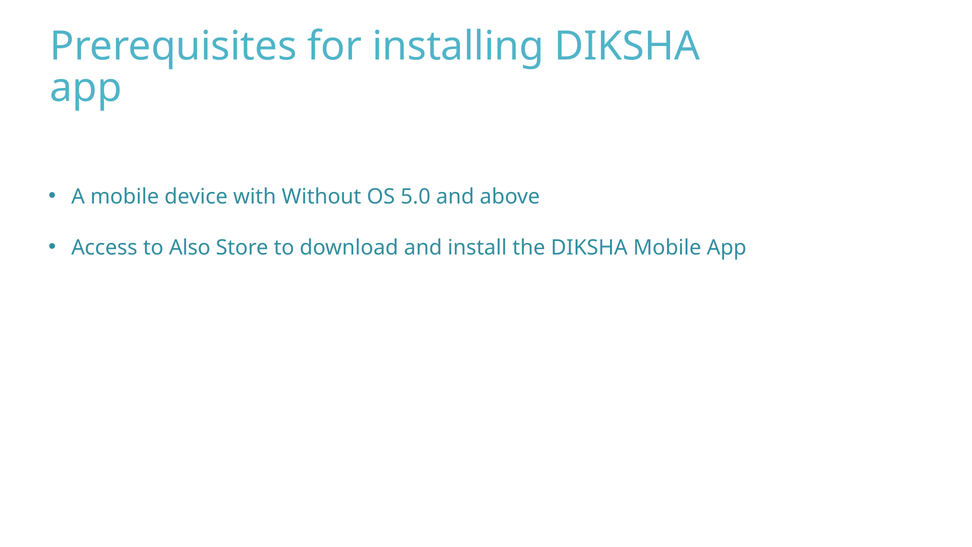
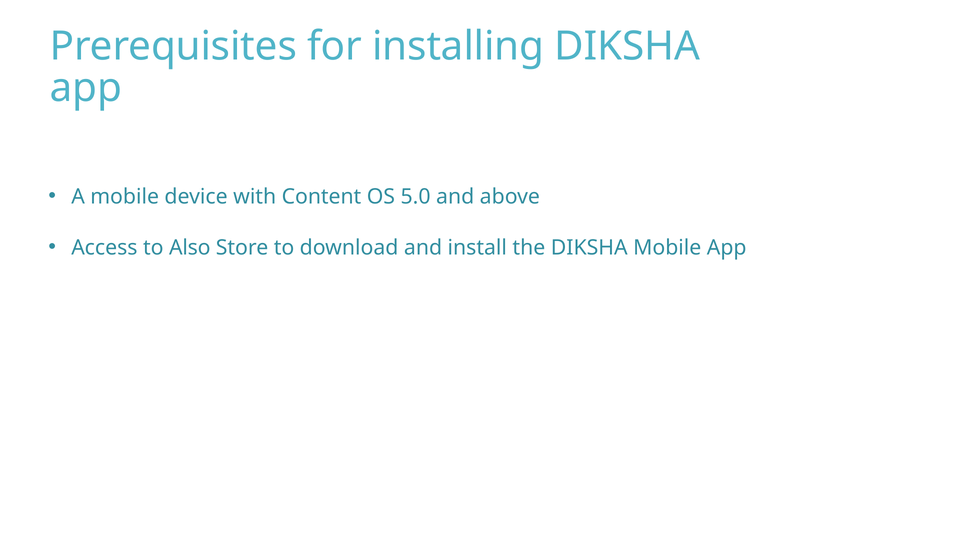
Without: Without -> Content
